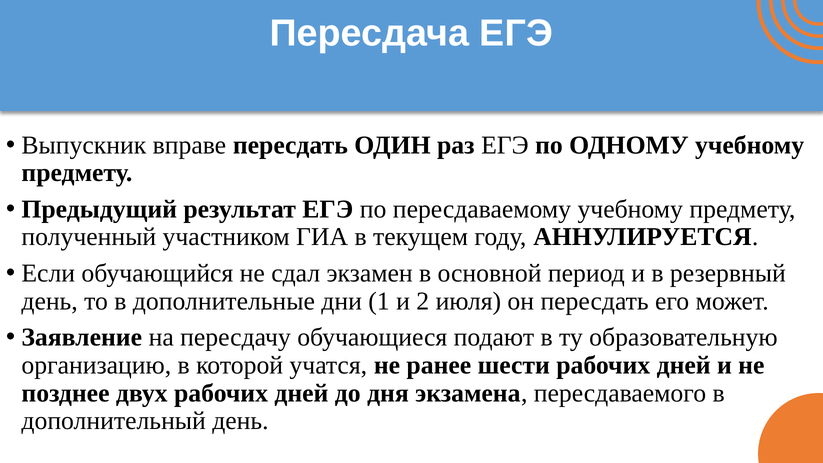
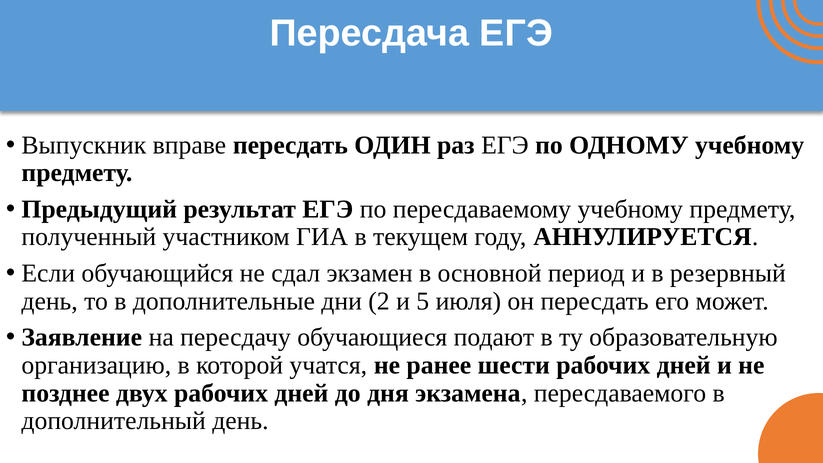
1: 1 -> 2
2: 2 -> 5
